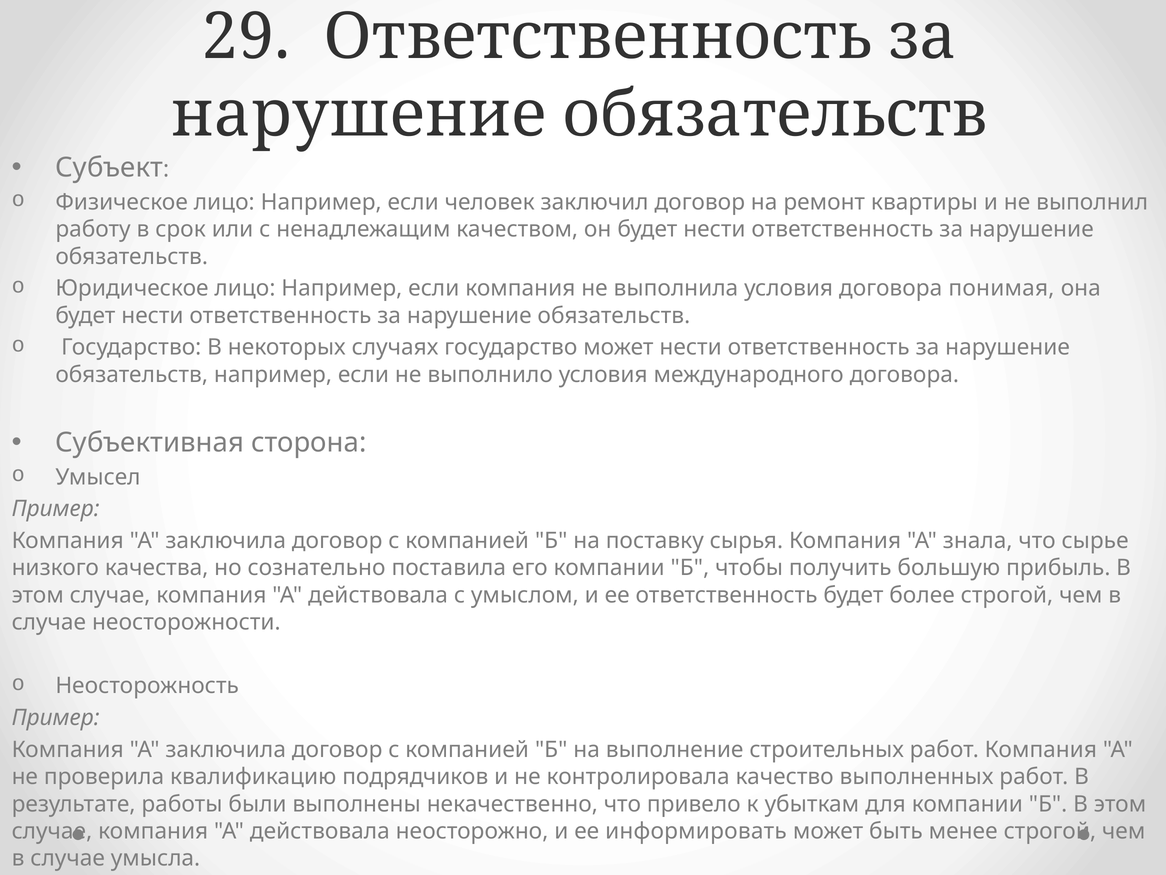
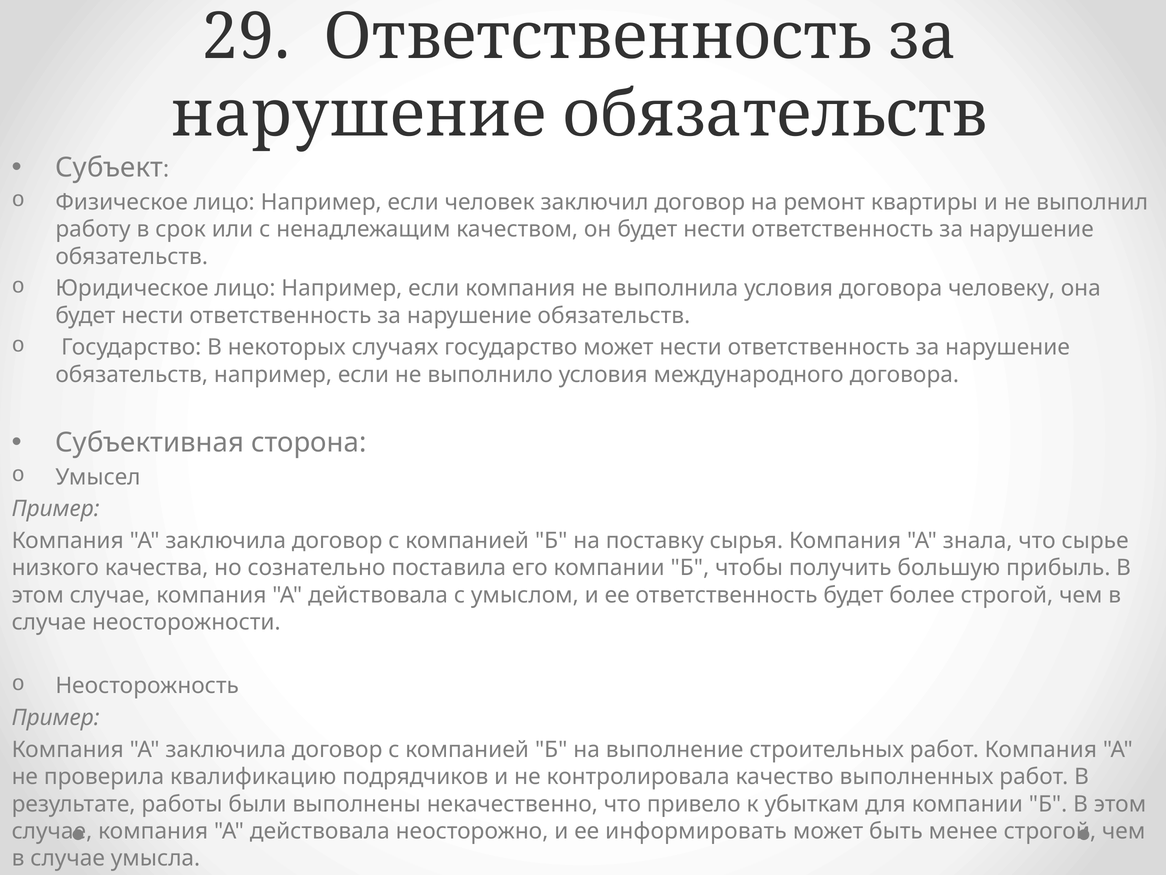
понимая: понимая -> человеку
